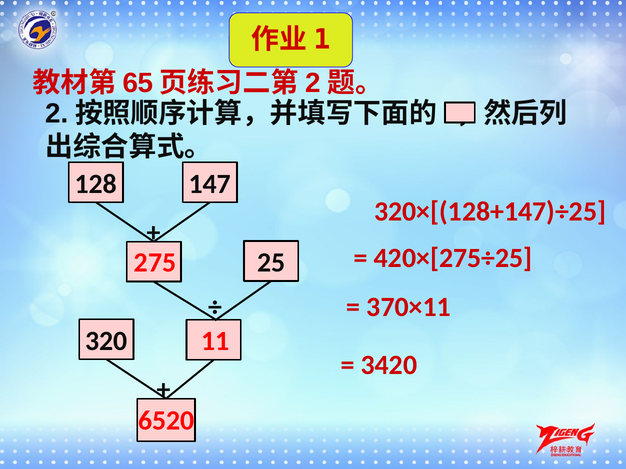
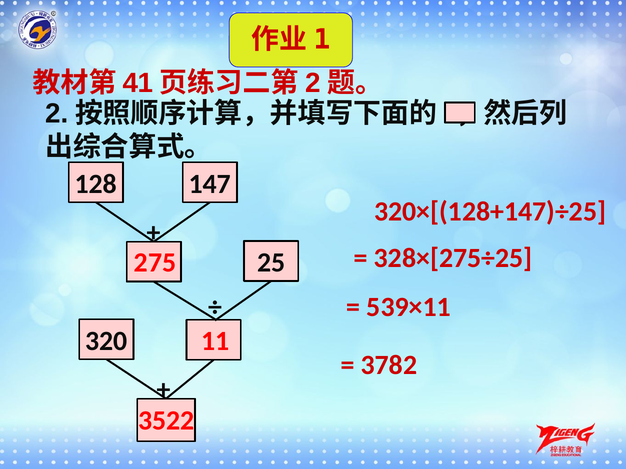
65: 65 -> 41
420×[275÷25: 420×[275÷25 -> 328×[275÷25
370×11: 370×11 -> 539×11
3420: 3420 -> 3782
6520: 6520 -> 3522
